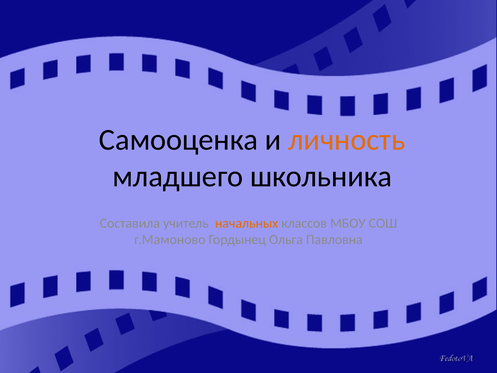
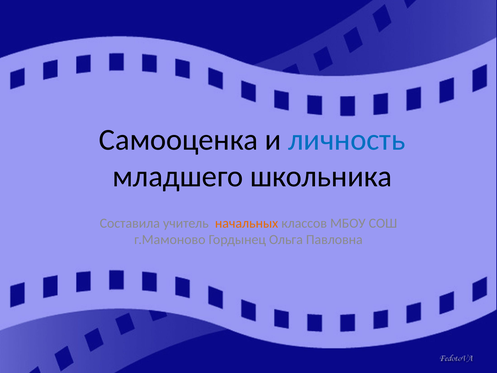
личность colour: orange -> blue
